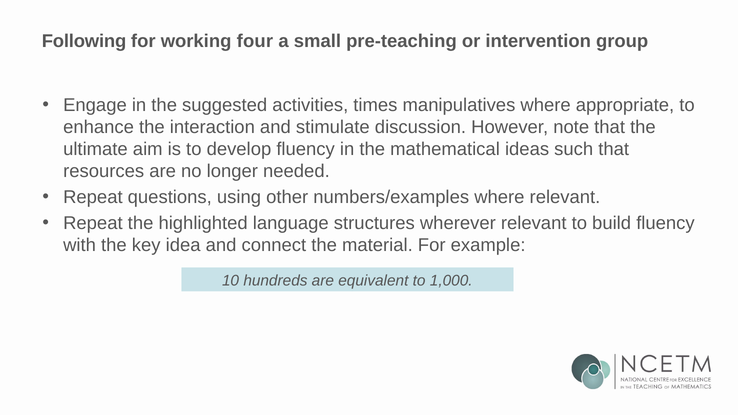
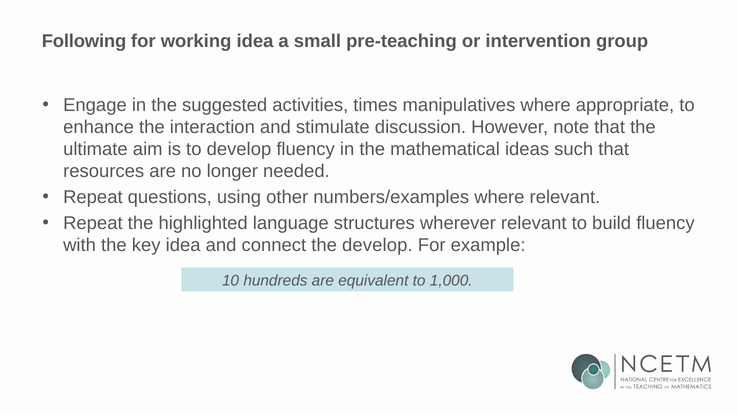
working four: four -> idea
the material: material -> develop
